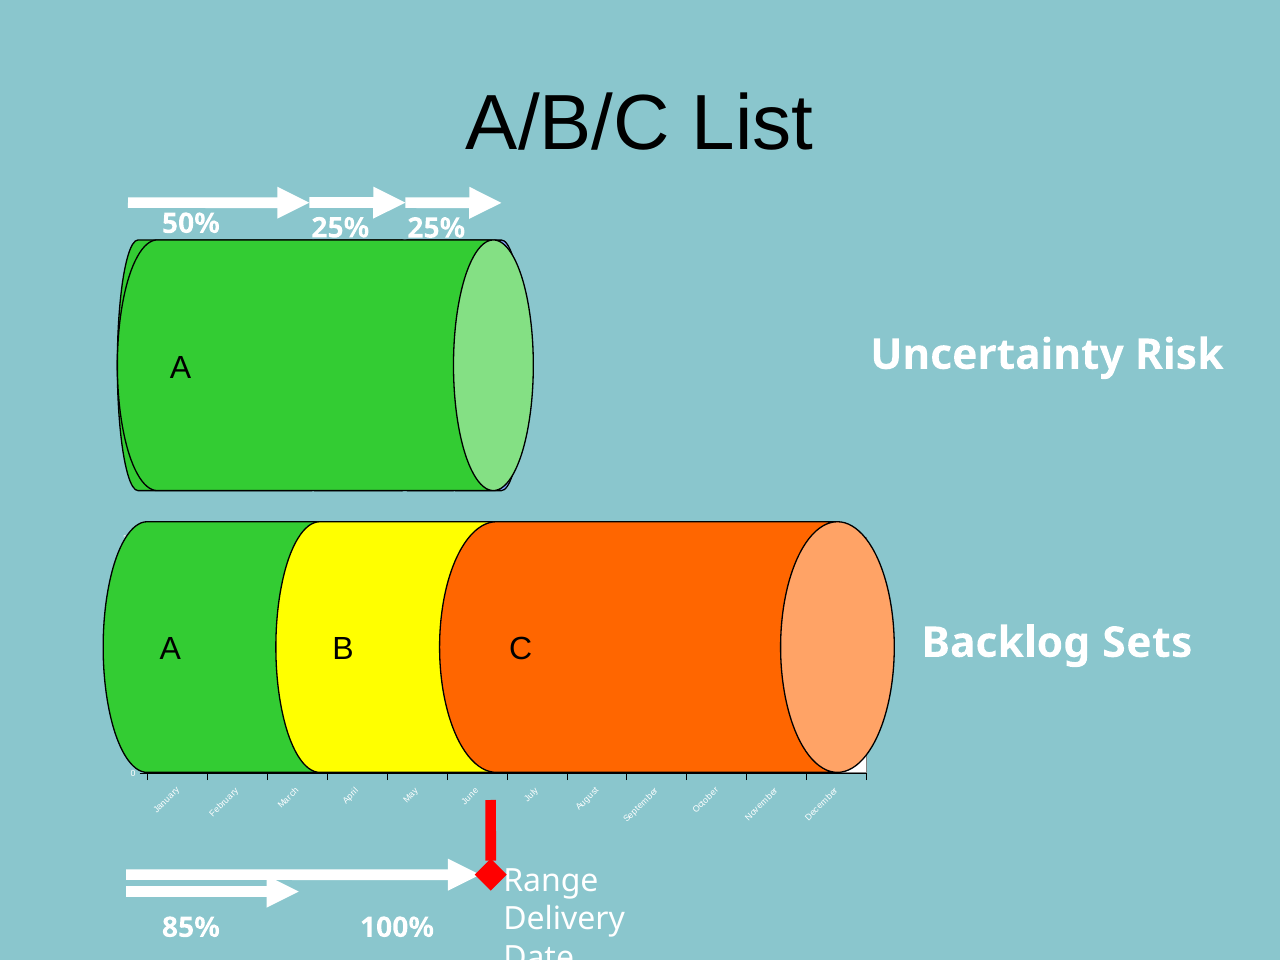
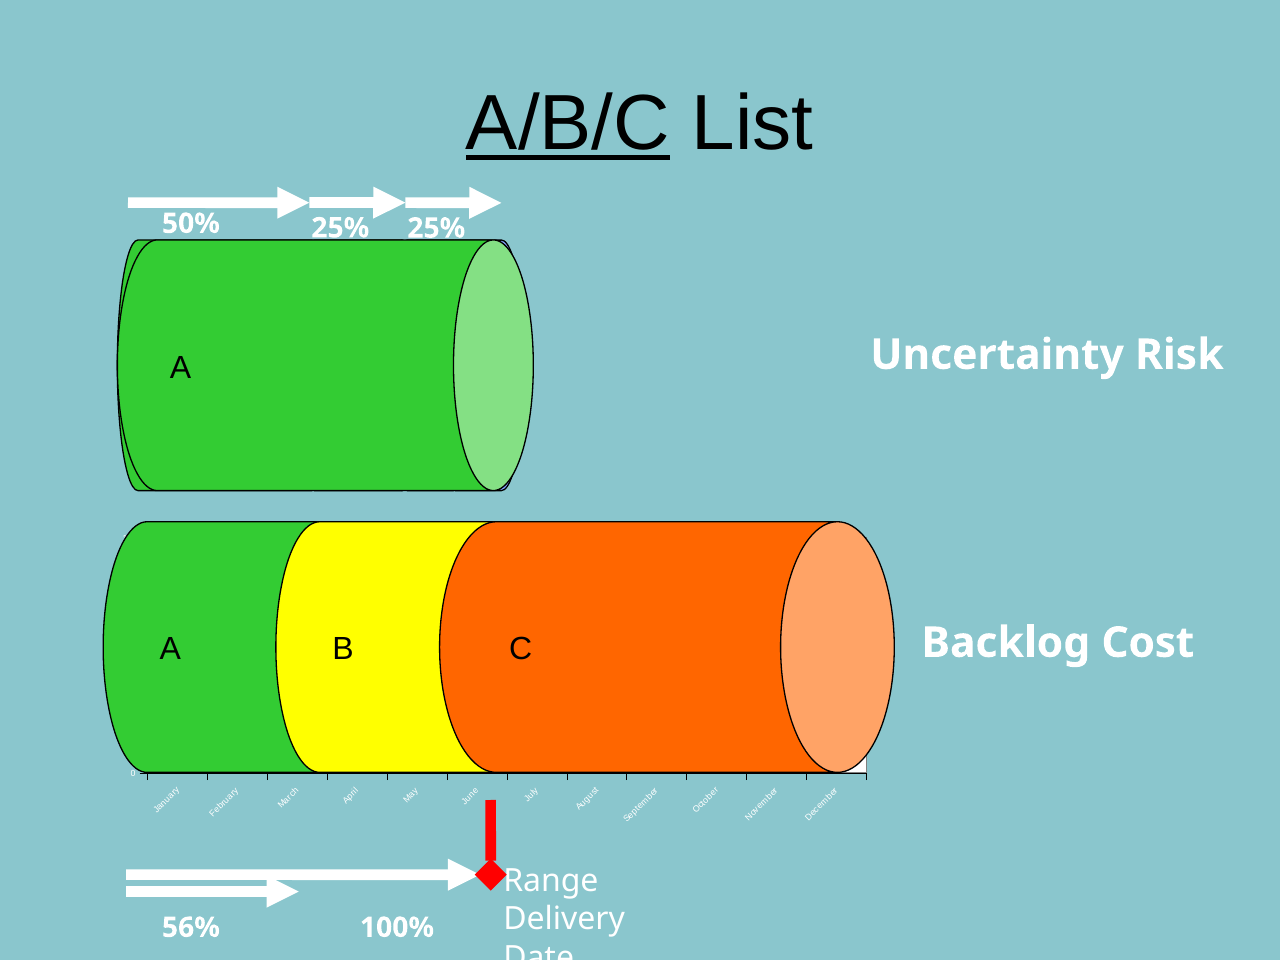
A/B/C underline: none -> present
Sets: Sets -> Cost
85%: 85% -> 56%
